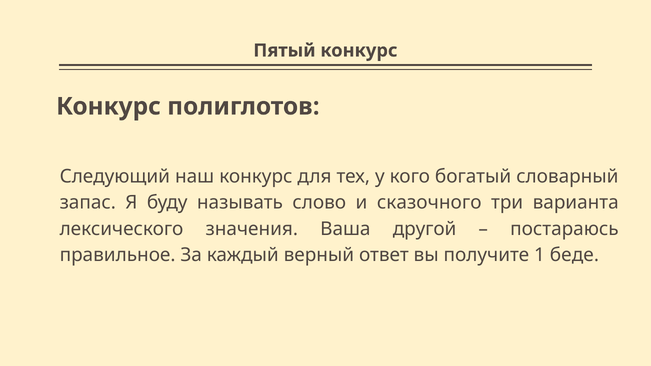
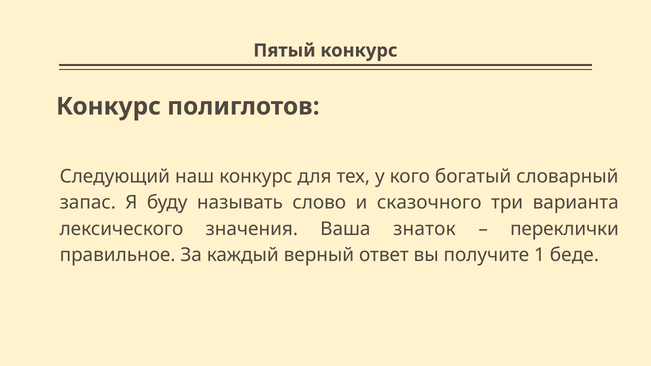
другой: другой -> знаток
постараюсь: постараюсь -> переклички
